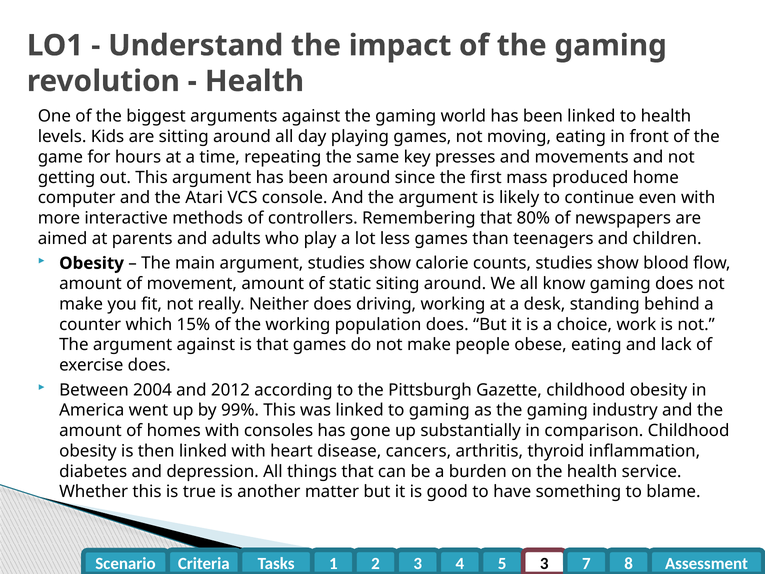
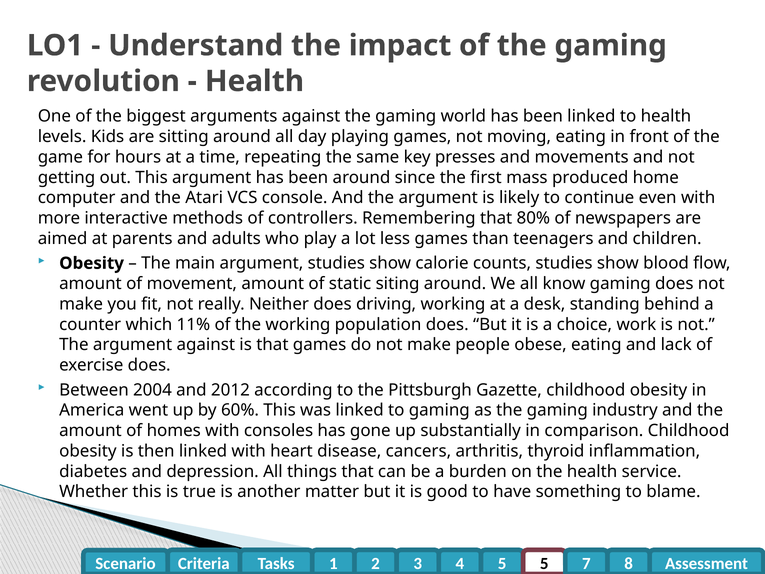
15%: 15% -> 11%
99%: 99% -> 60%
5 3: 3 -> 5
